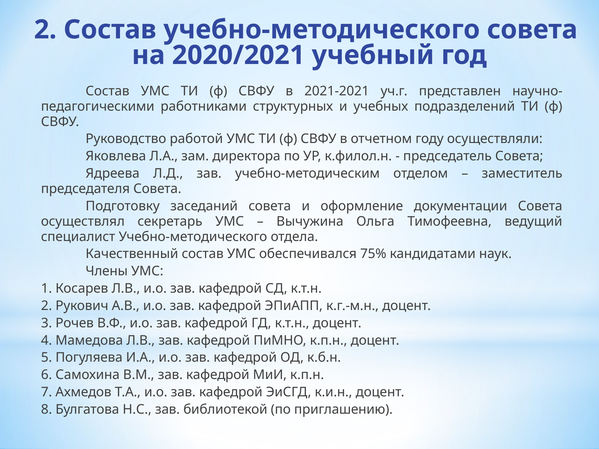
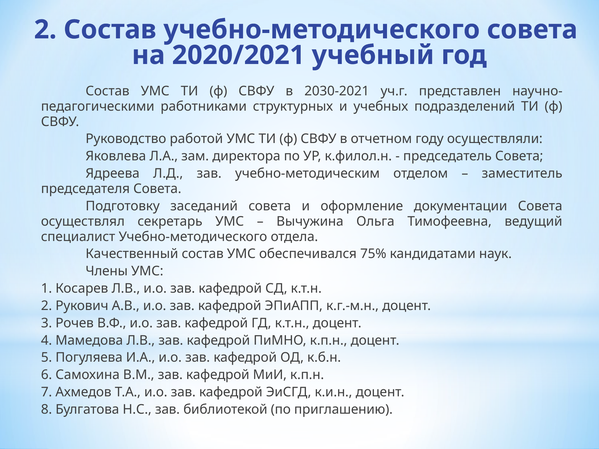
2021-2021: 2021-2021 -> 2030-2021
